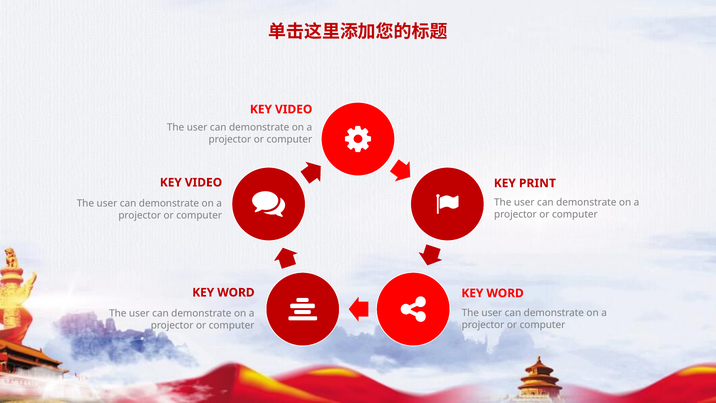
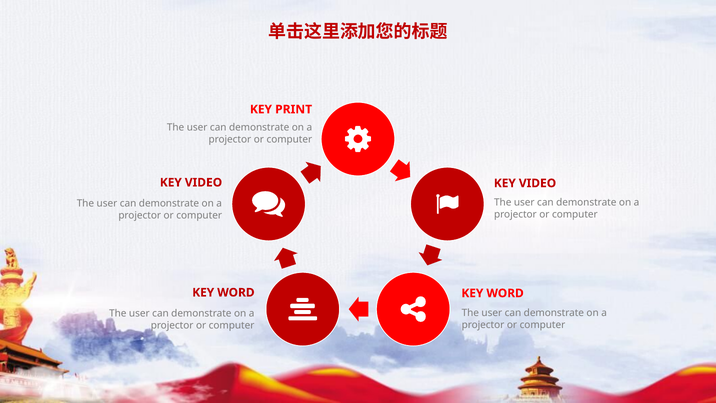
VIDEO at (294, 109): VIDEO -> PRINT
PRINT at (537, 183): PRINT -> VIDEO
